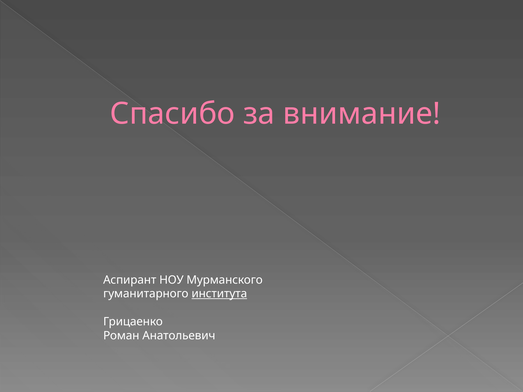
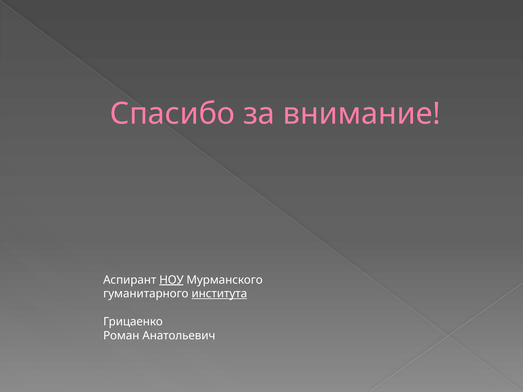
НОУ underline: none -> present
